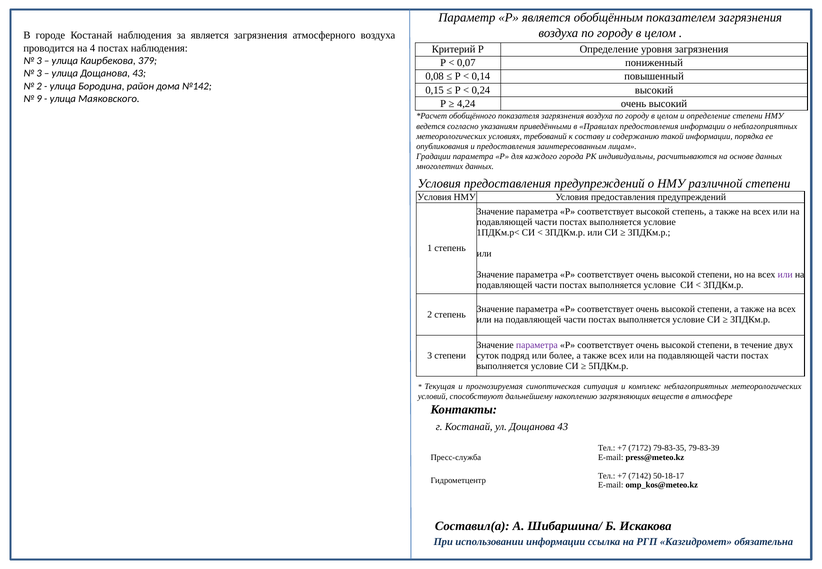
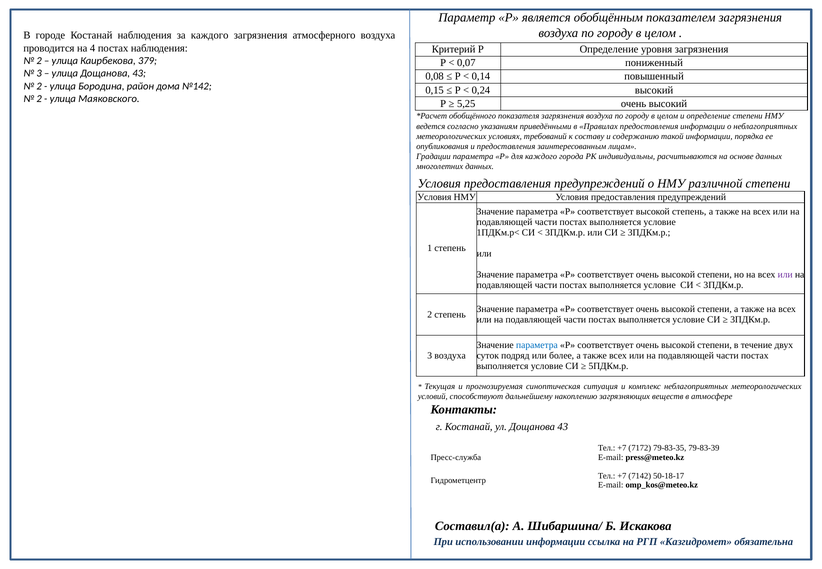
за является: является -> каждого
3 at (39, 61): 3 -> 2
9 at (39, 99): 9 -> 2
4,24: 4,24 -> 5,25
параметра at (537, 345) colour: purple -> blue
3 степени: степени -> воздуха
